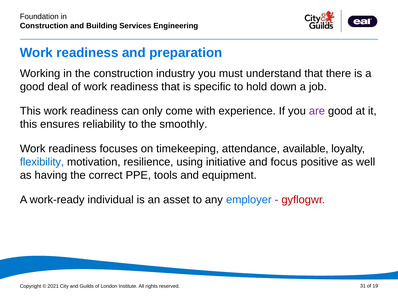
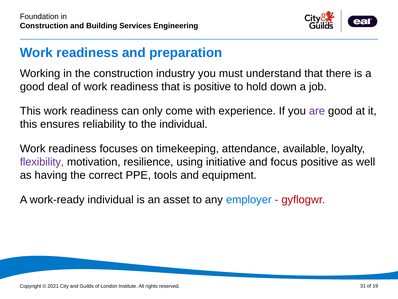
is specific: specific -> positive
the smoothly: smoothly -> individual
flexibility colour: blue -> purple
